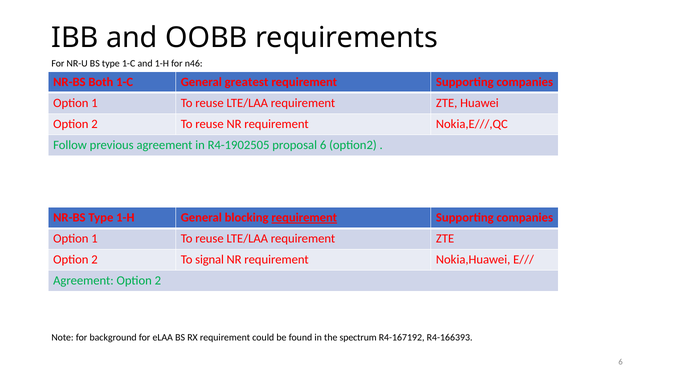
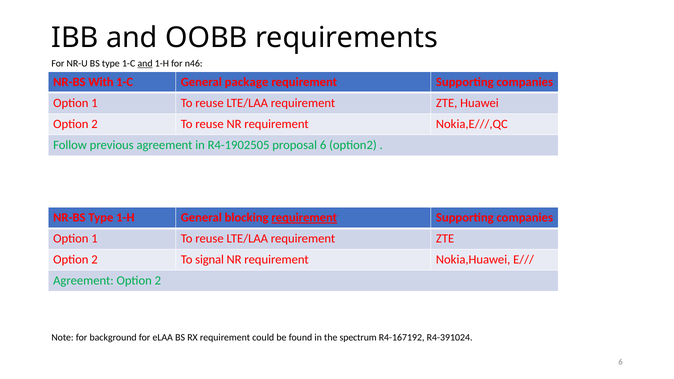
and at (145, 63) underline: none -> present
Both: Both -> With
greatest: greatest -> package
R4-166393: R4-166393 -> R4-391024
